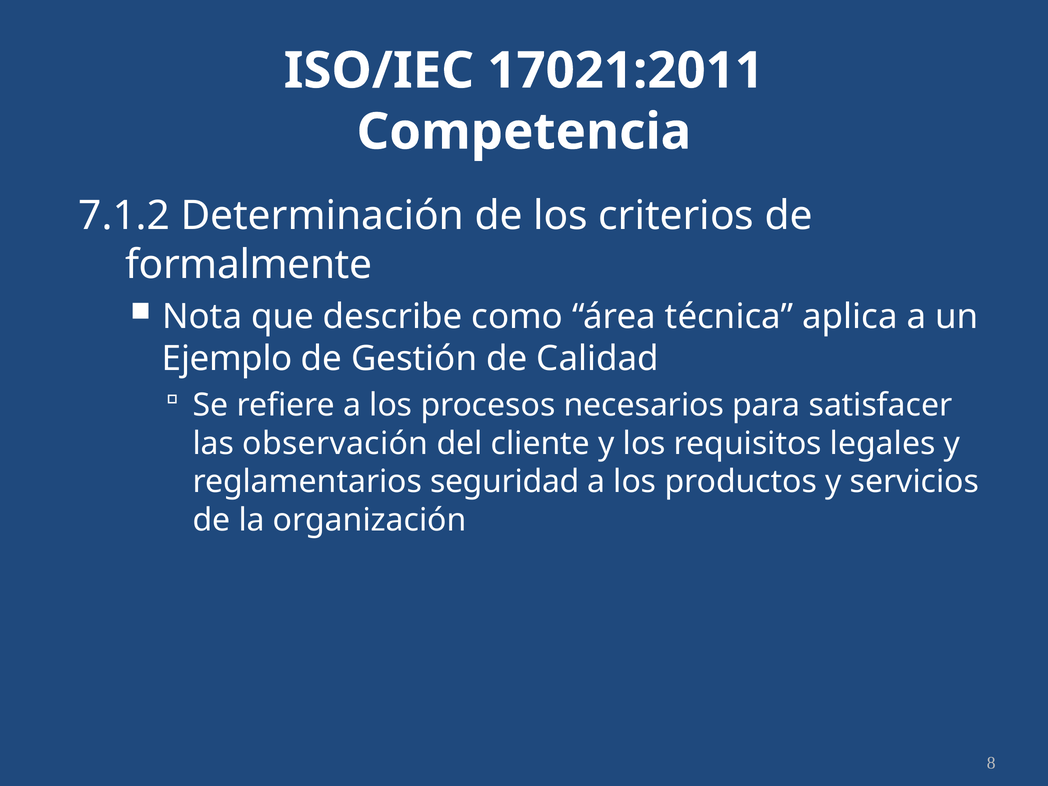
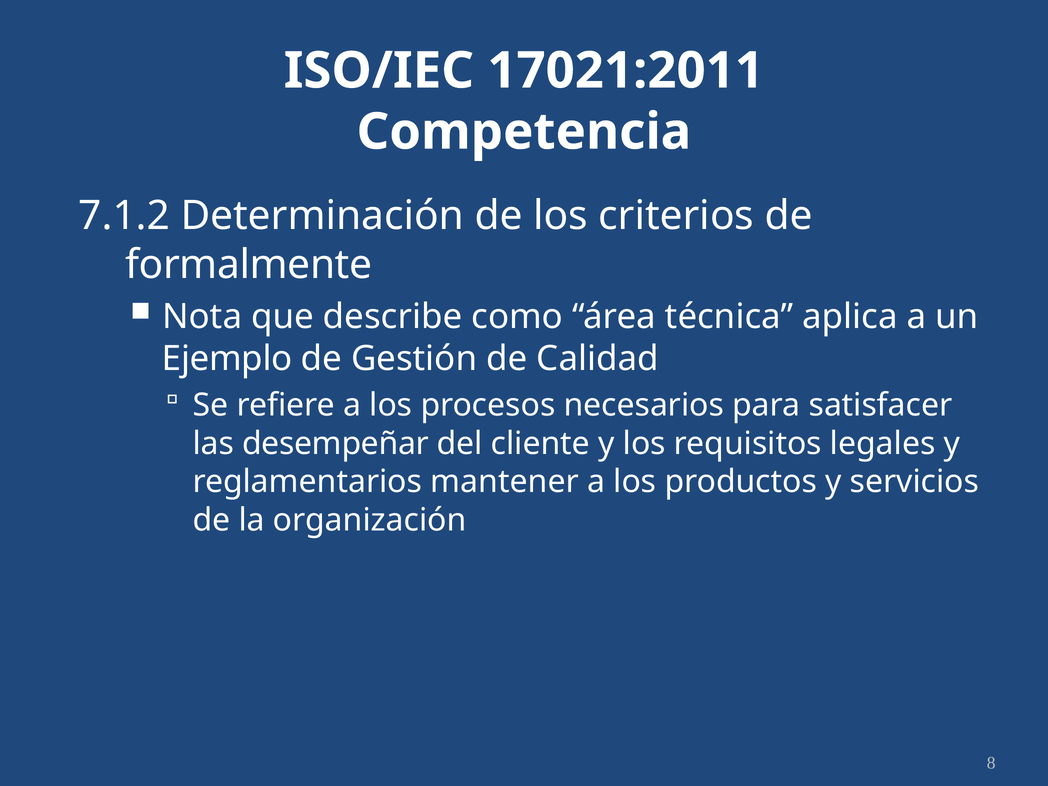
observación: observación -> desempeñar
seguridad: seguridad -> mantener
